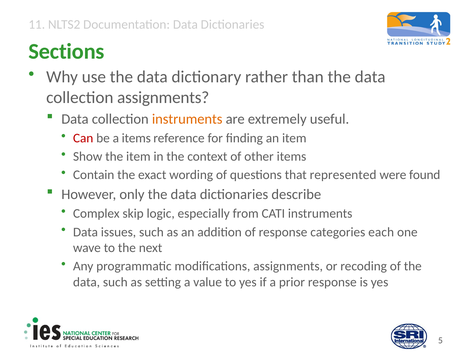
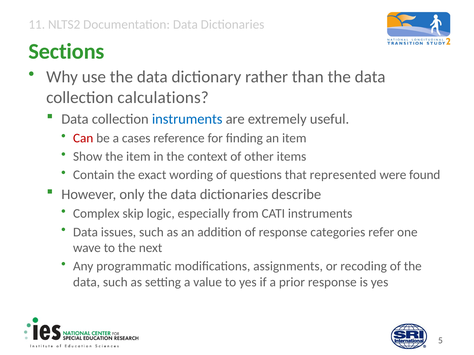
collection assignments: assignments -> calculations
instruments at (187, 119) colour: orange -> blue
a items: items -> cases
each: each -> refer
